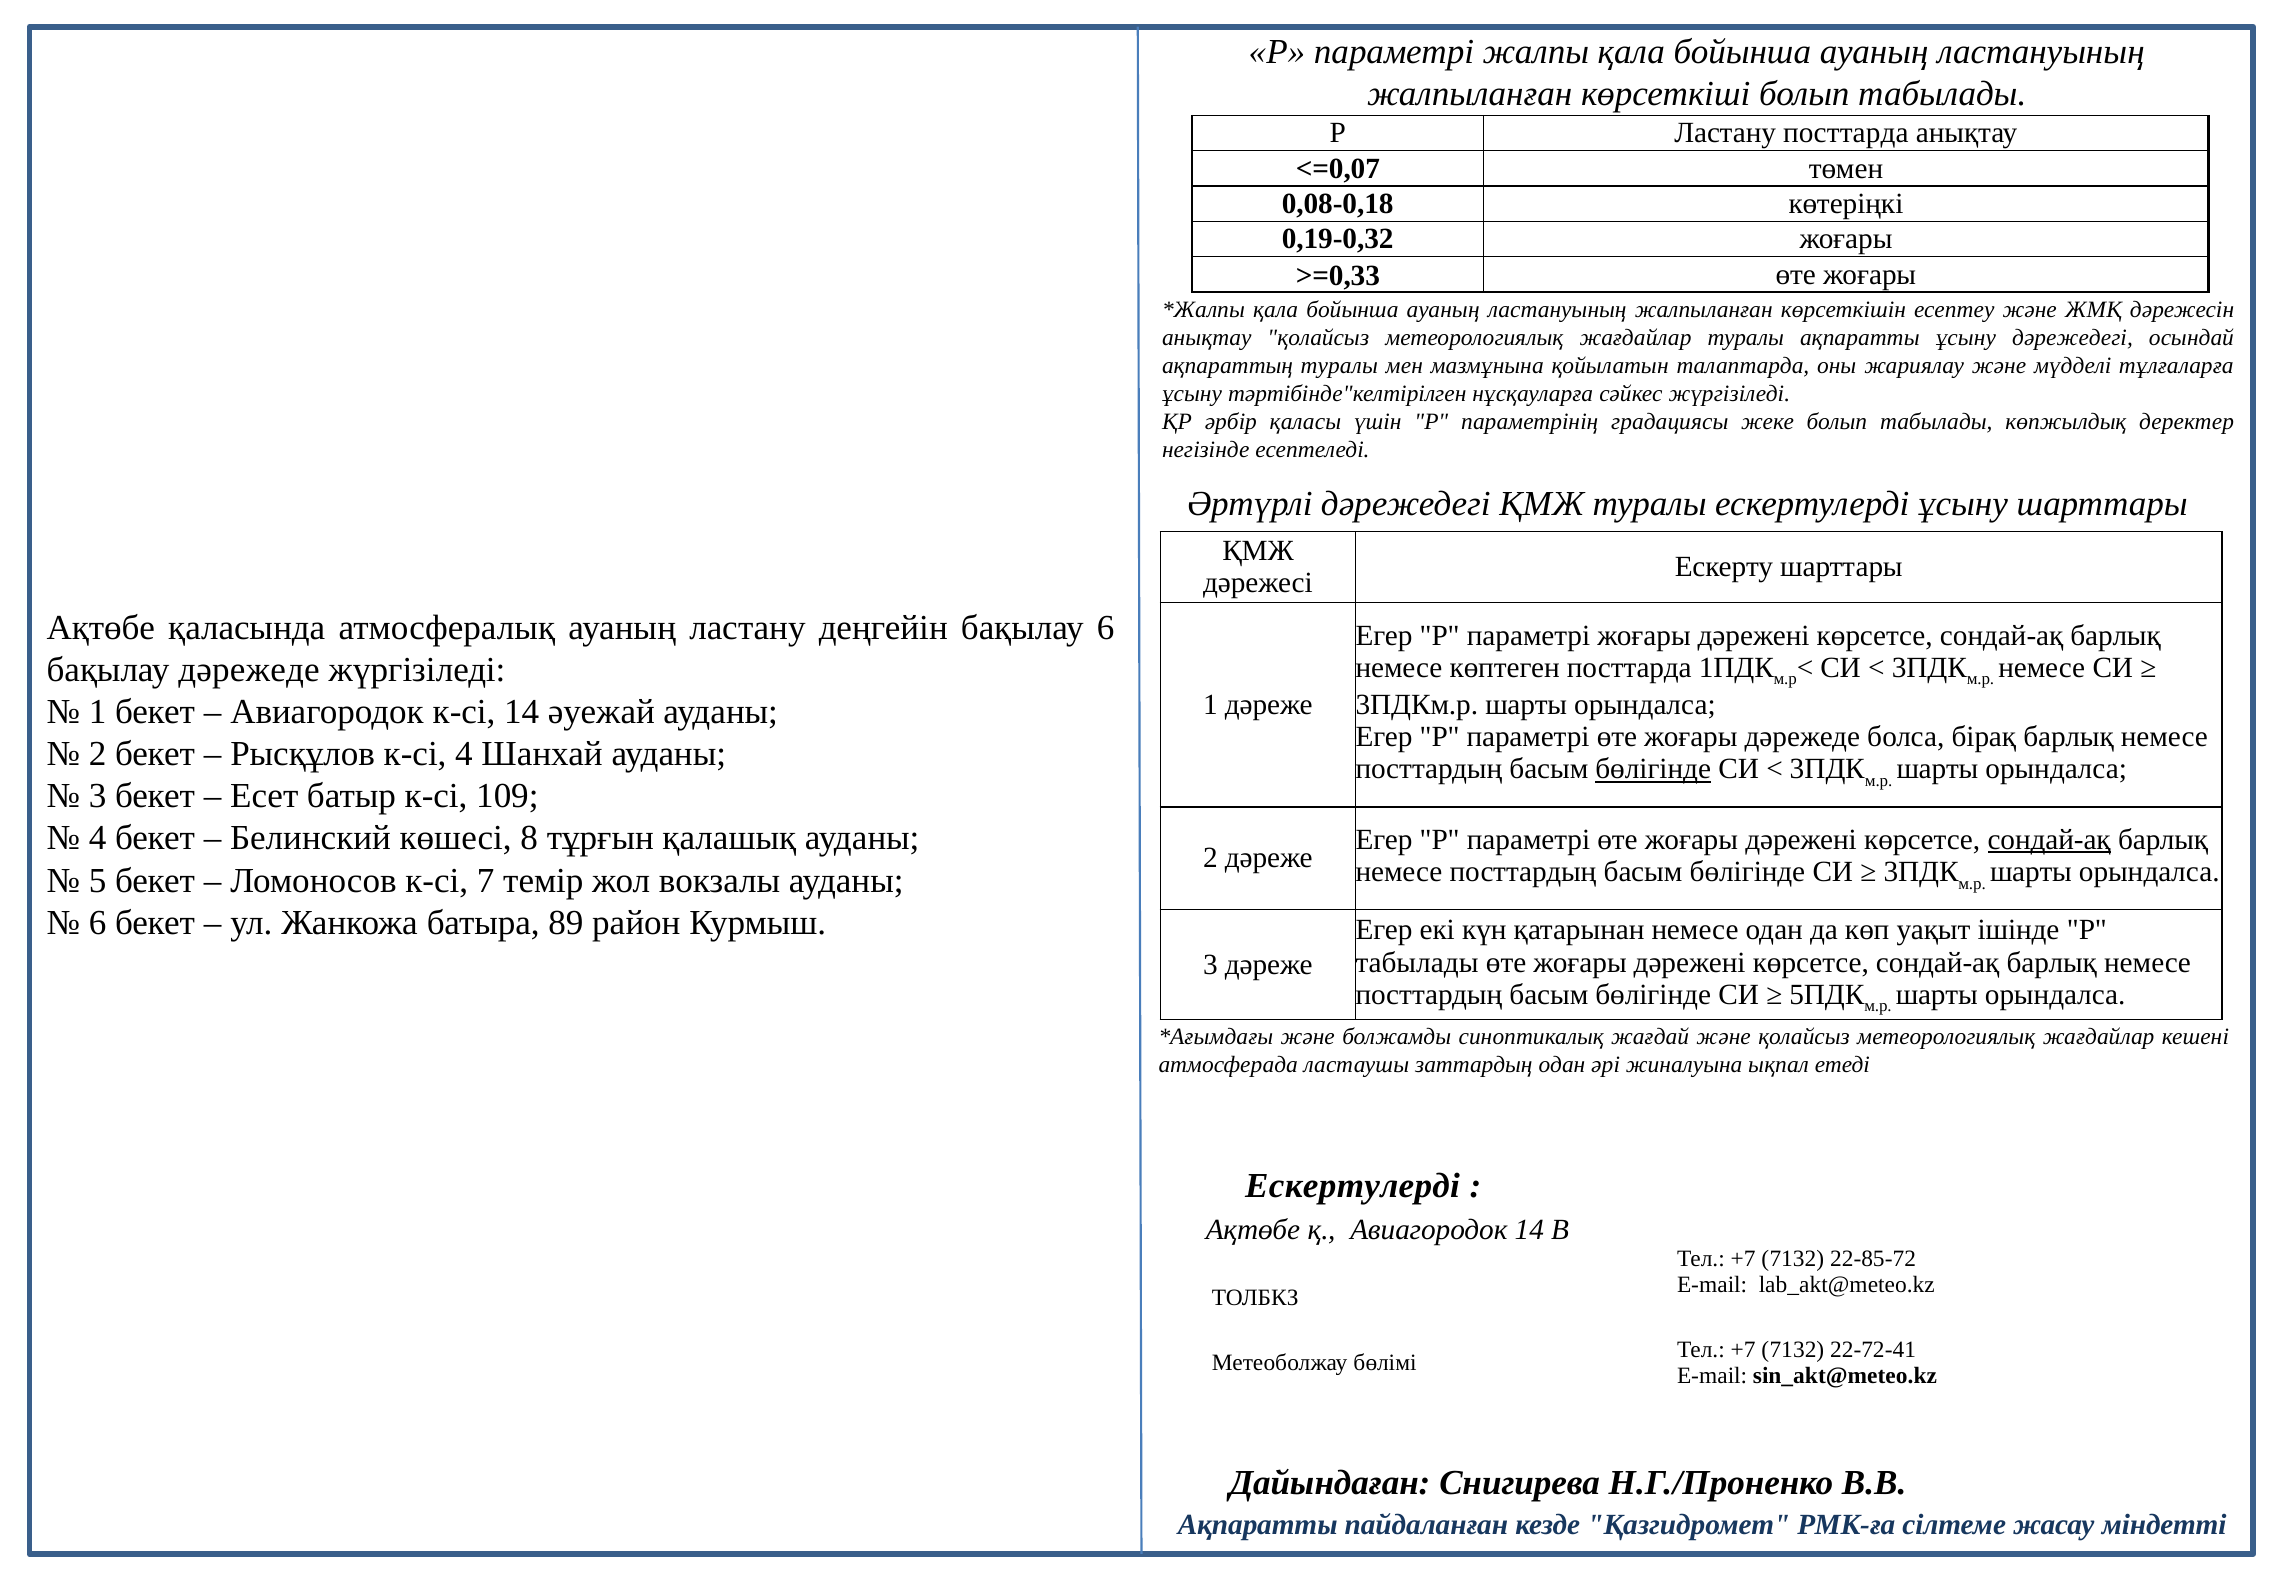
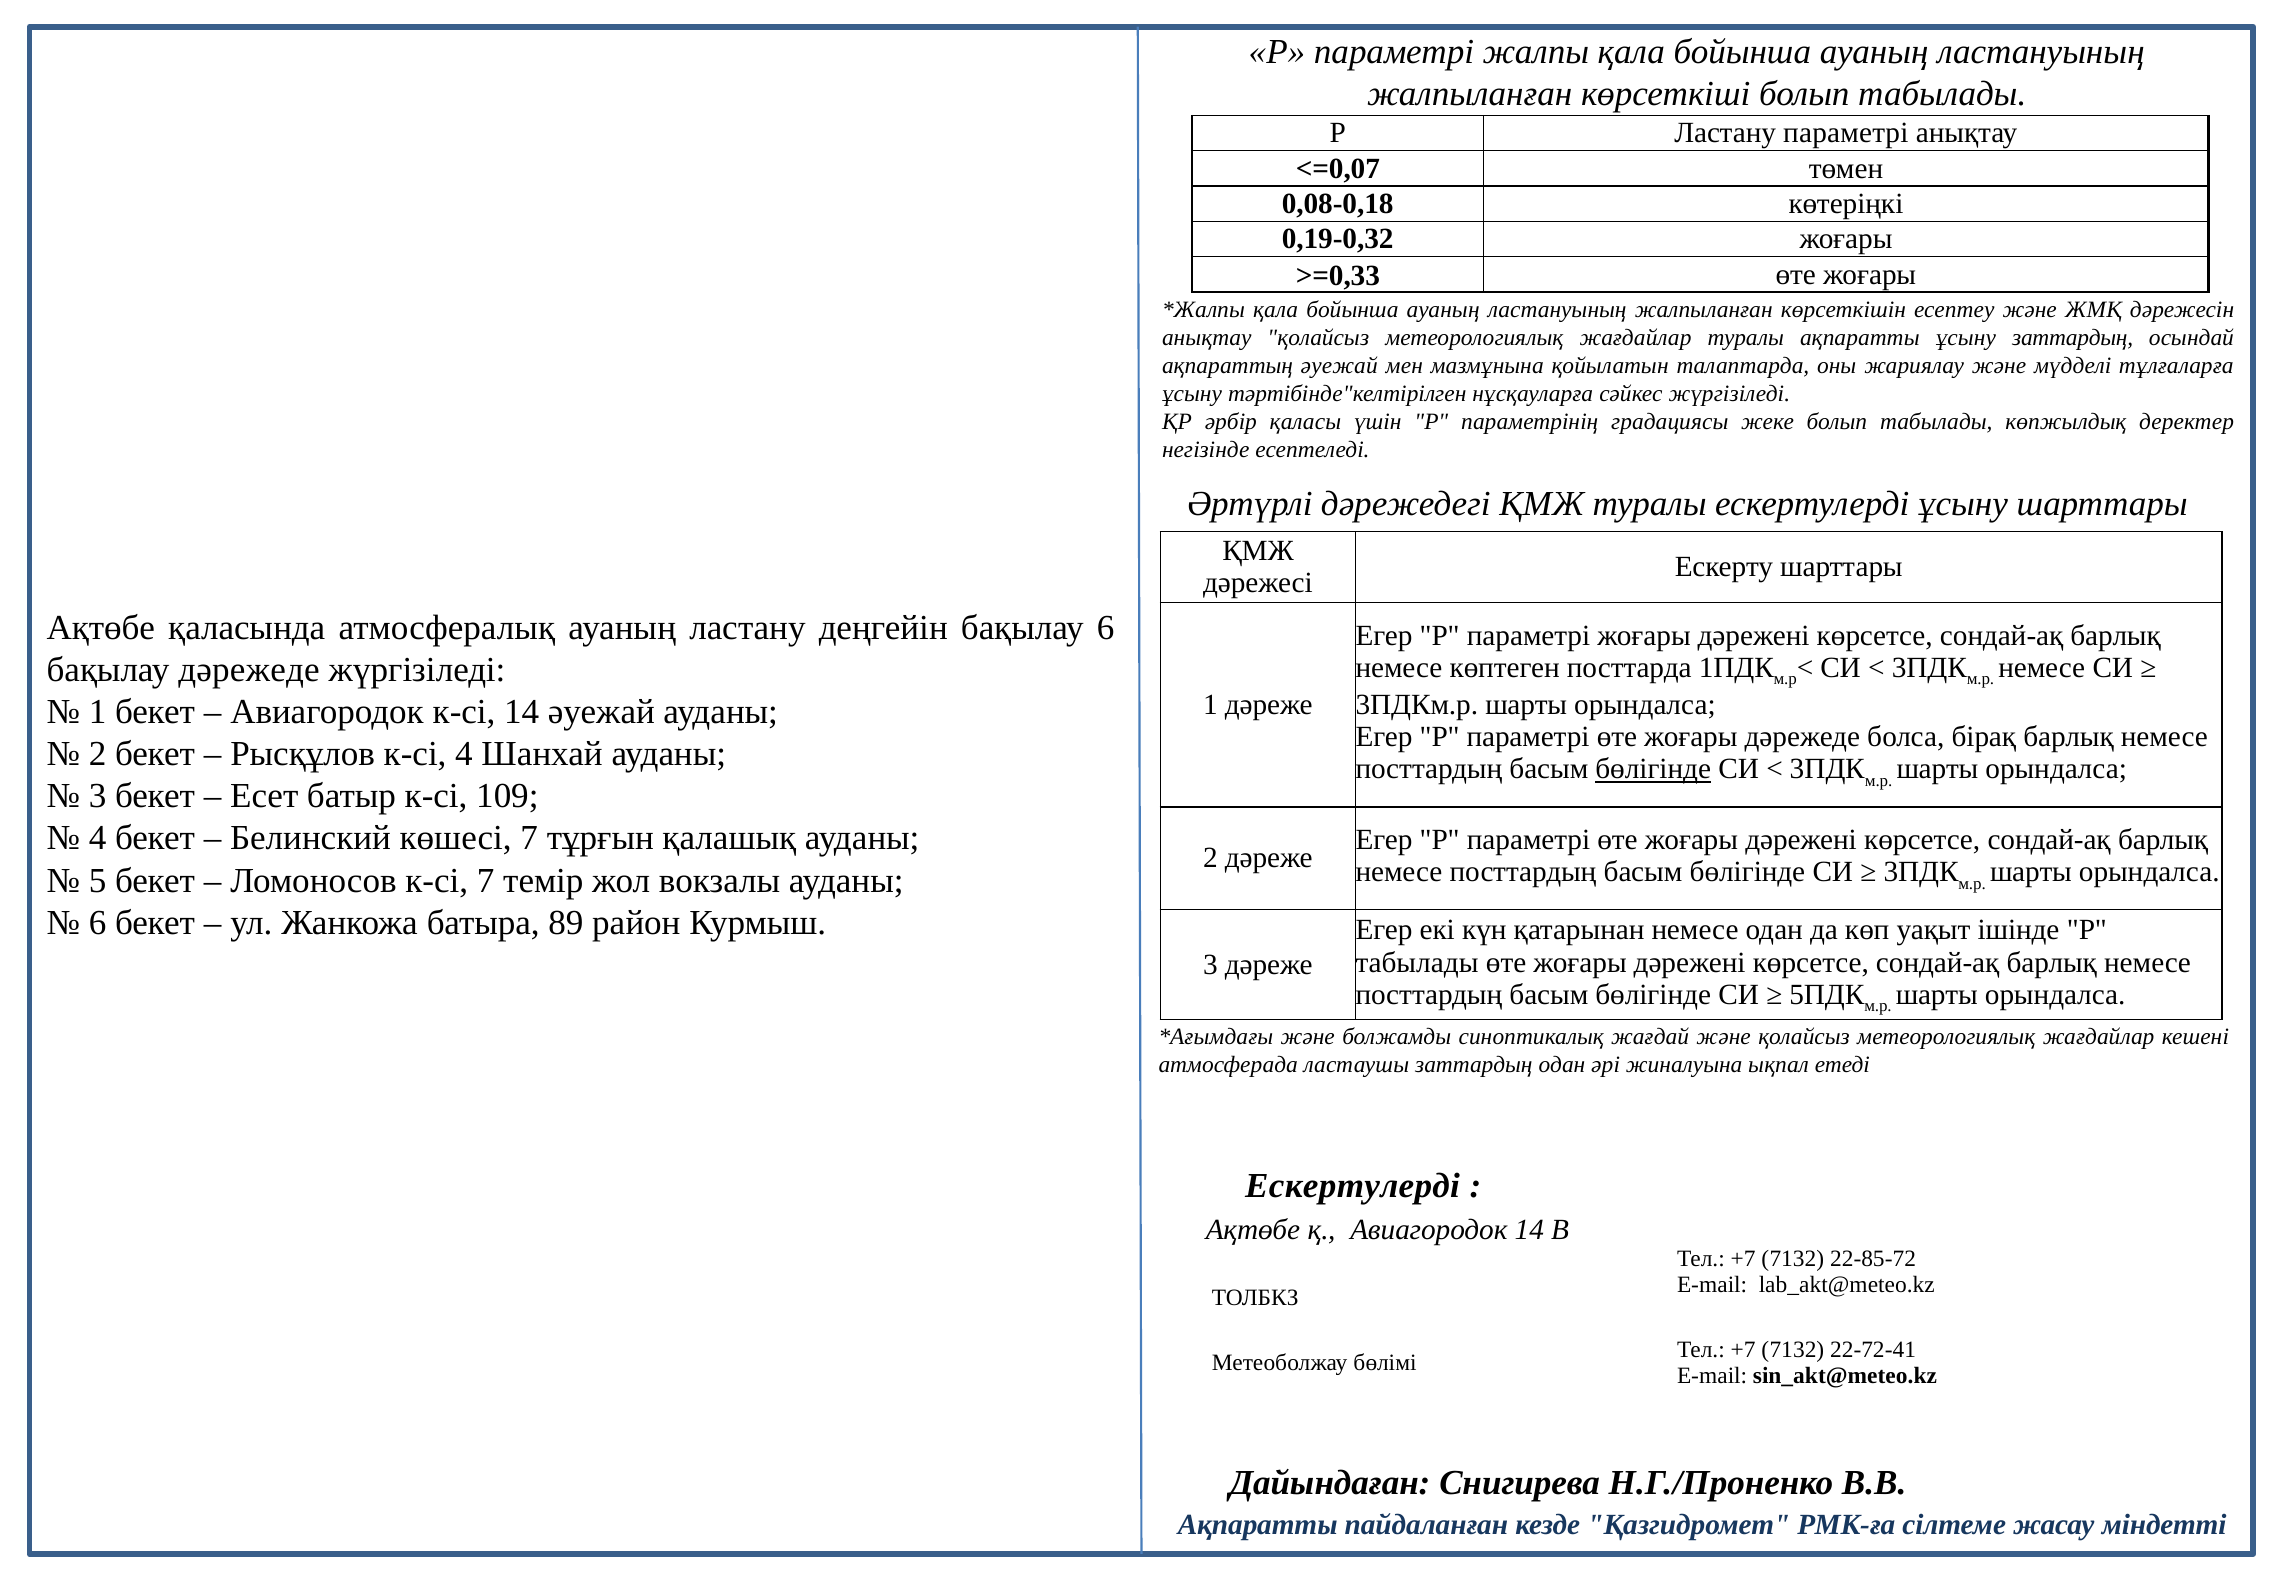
Ластану посттарда: посттарда -> параметрі
ұсыну дәрежедегі: дәрежедегі -> заттардың
ақпараттың туралы: туралы -> әуежай
көшесі 8: 8 -> 7
сондай-ақ at (2049, 840) underline: present -> none
